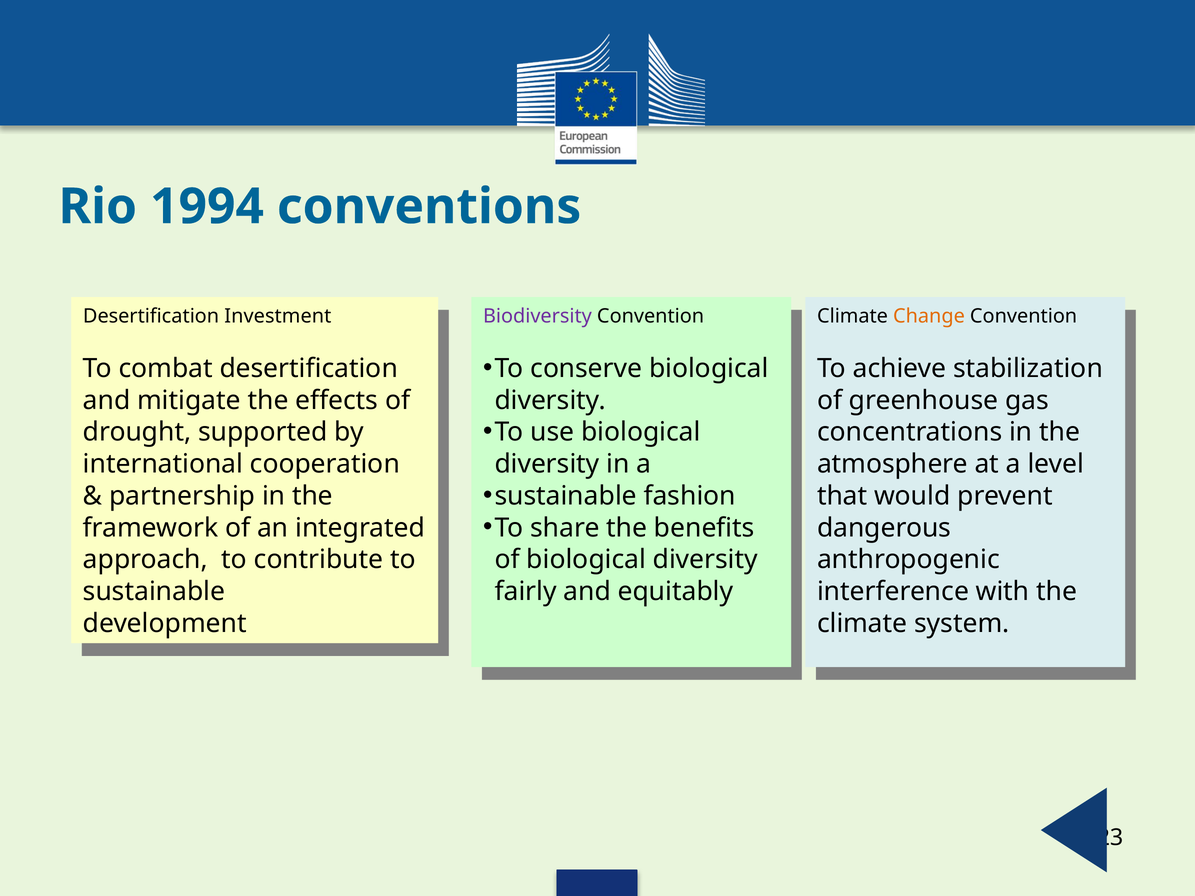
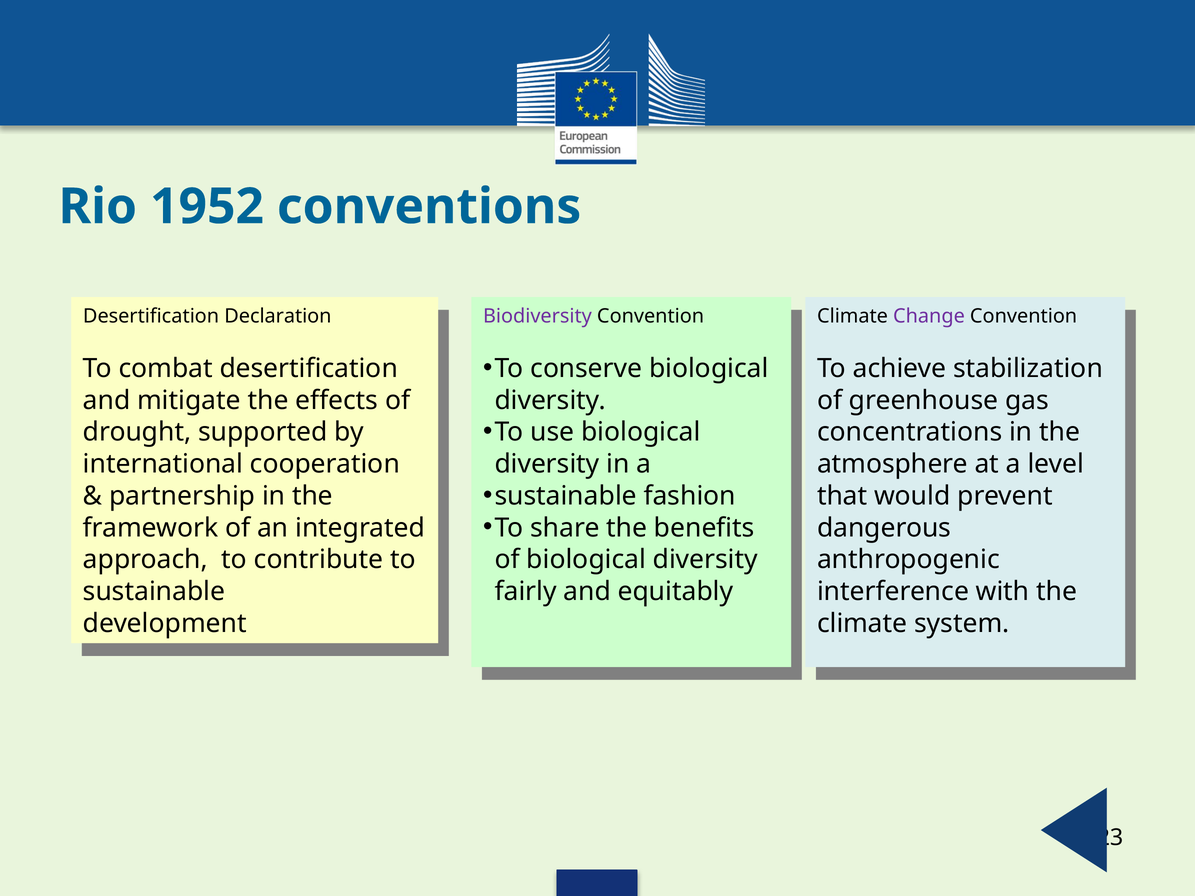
1994: 1994 -> 1952
Investment: Investment -> Declaration
Change at (929, 316) colour: orange -> purple
